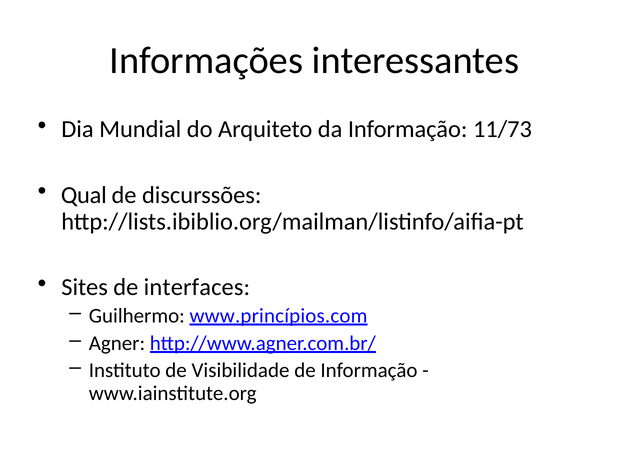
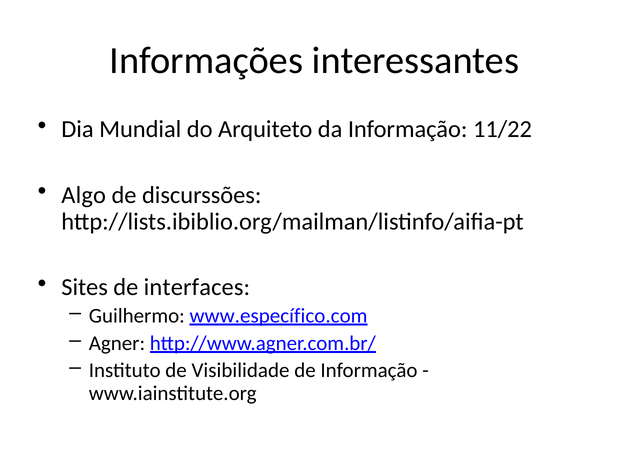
11/73: 11/73 -> 11/22
Qual: Qual -> Algo
www.princípios.com: www.princípios.com -> www.específico.com
